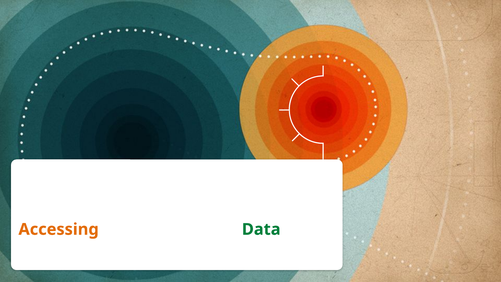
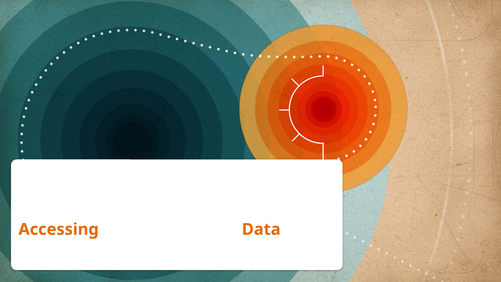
Data colour: green -> orange
